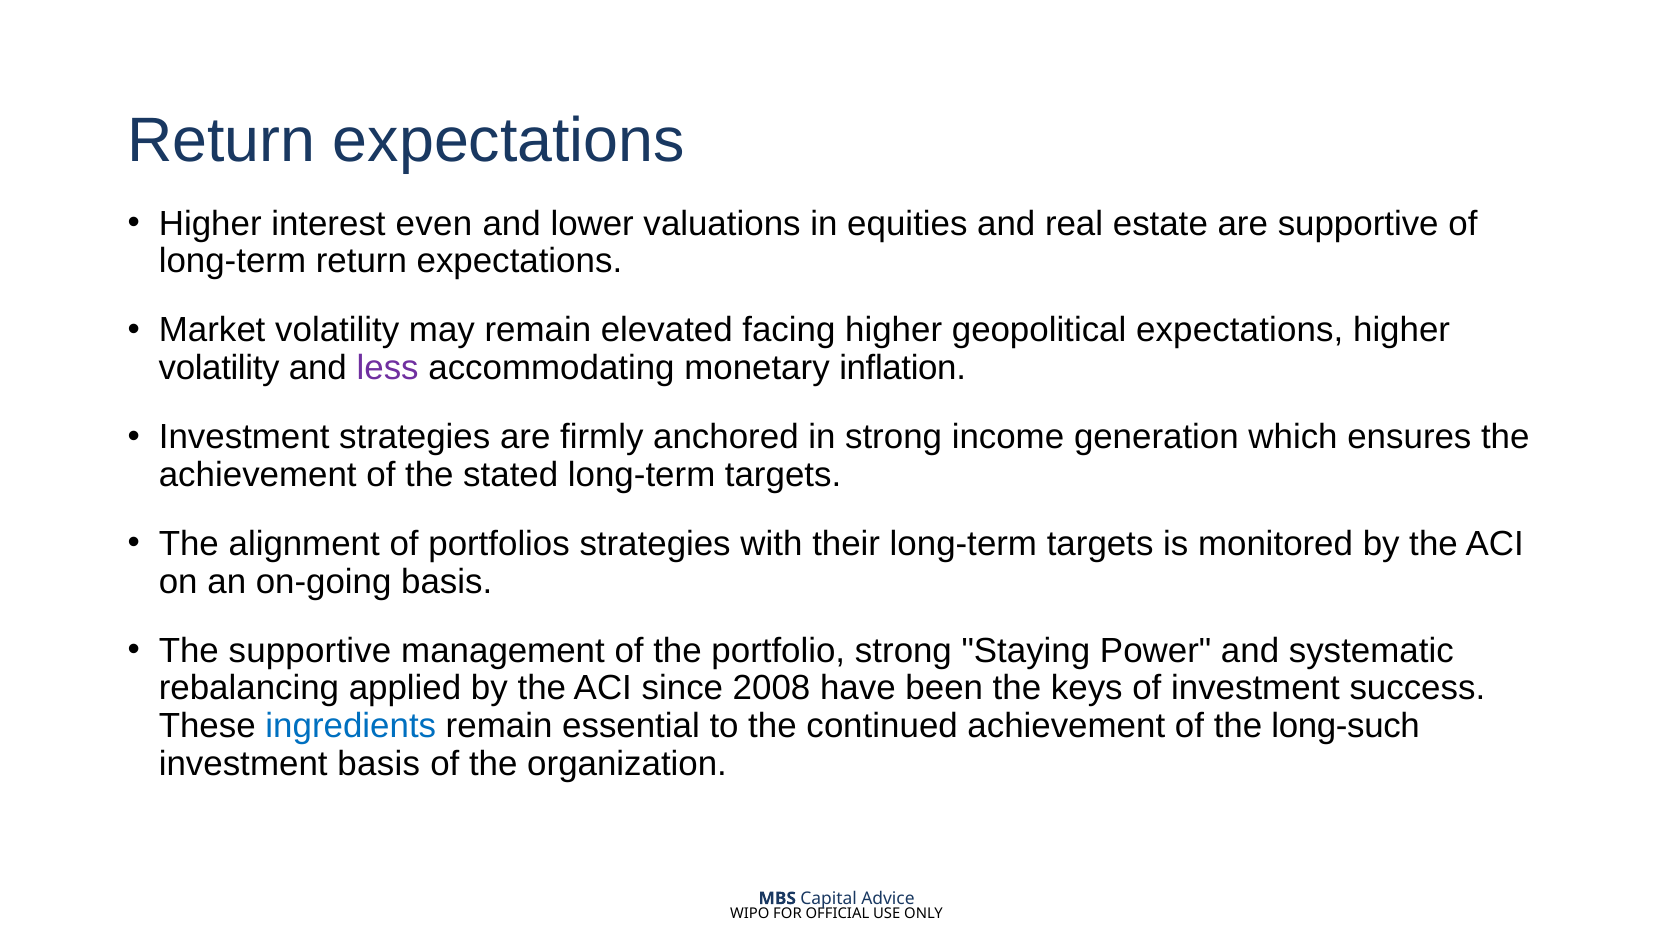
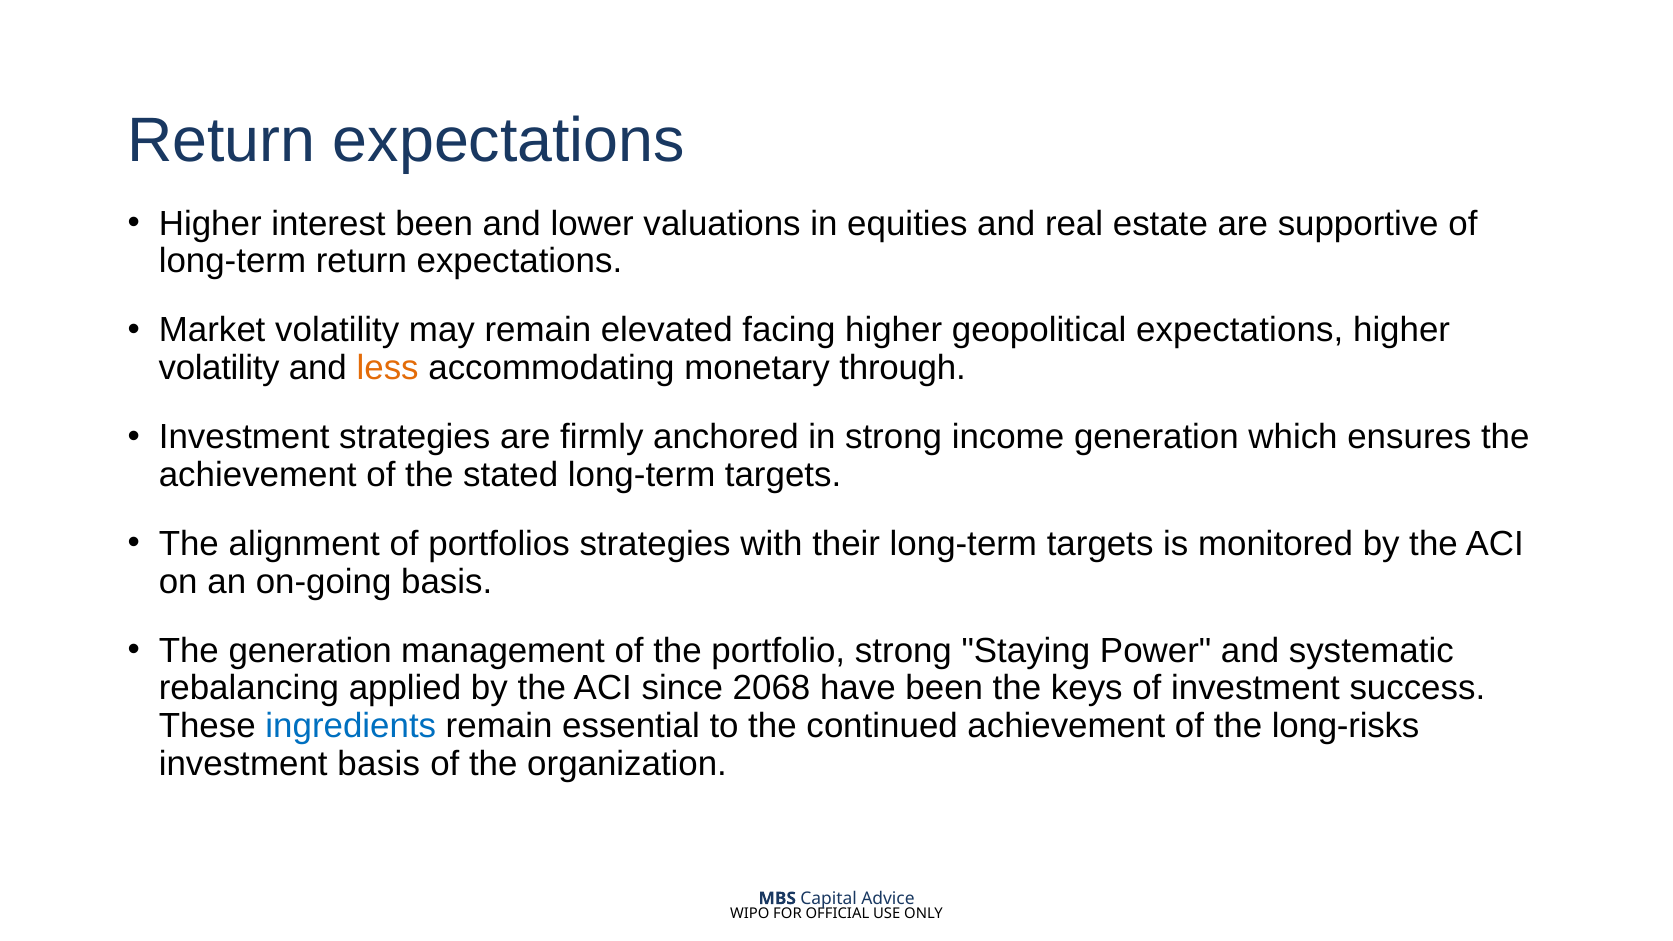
interest even: even -> been
less colour: purple -> orange
inflation: inflation -> through
The supportive: supportive -> generation
2008: 2008 -> 2068
long-such: long-such -> long-risks
